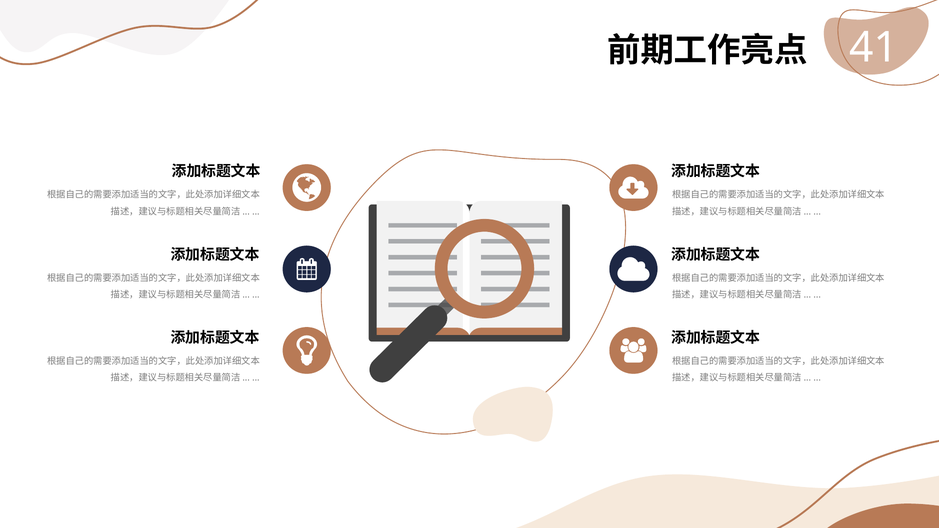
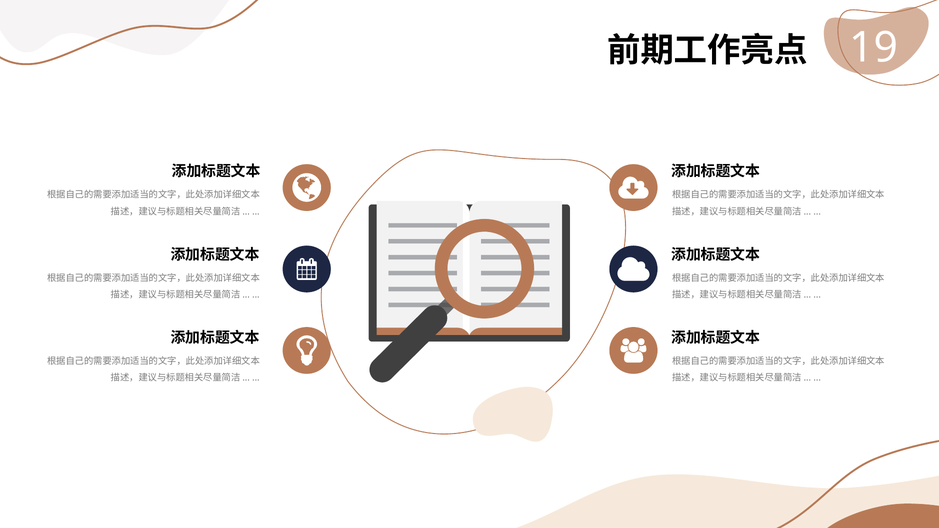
41: 41 -> 19
